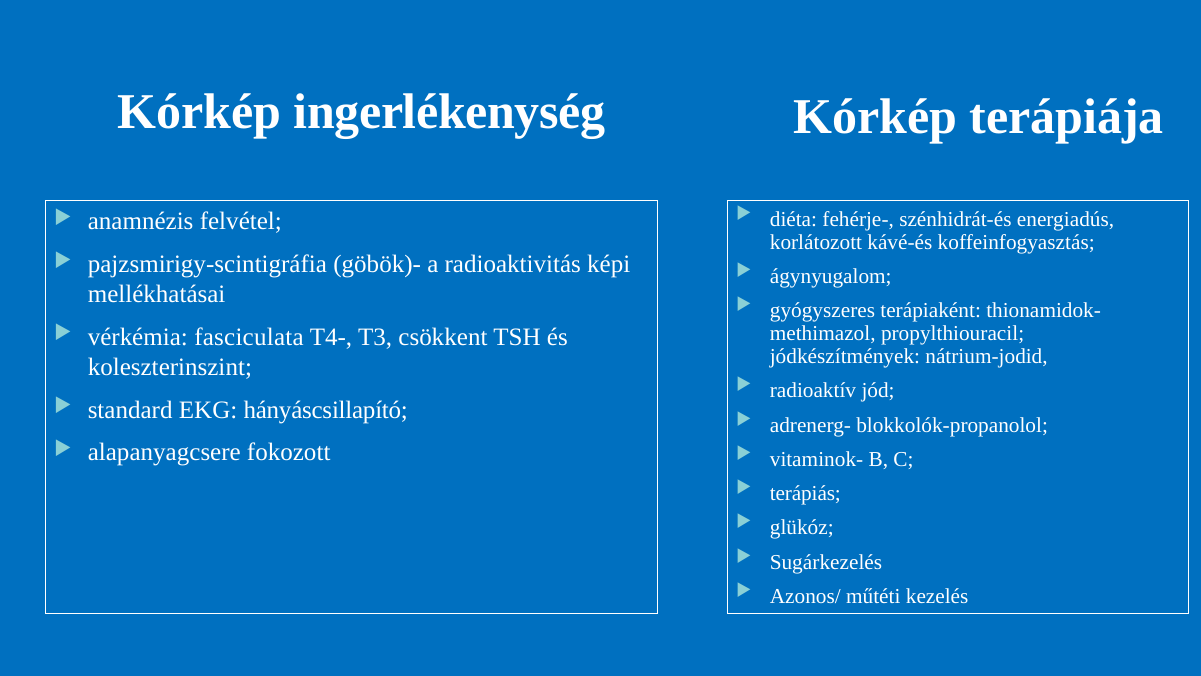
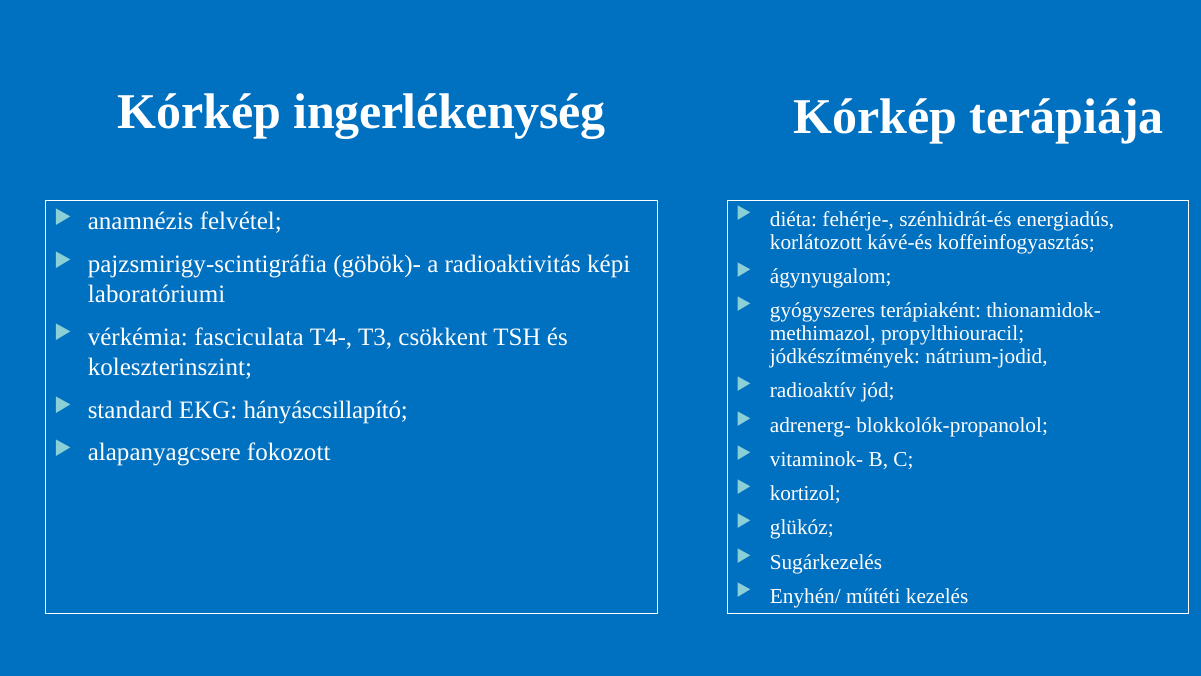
mellékhatásai: mellékhatásai -> laboratóriumi
terápiás: terápiás -> kortizol
Azonos/: Azonos/ -> Enyhén/
